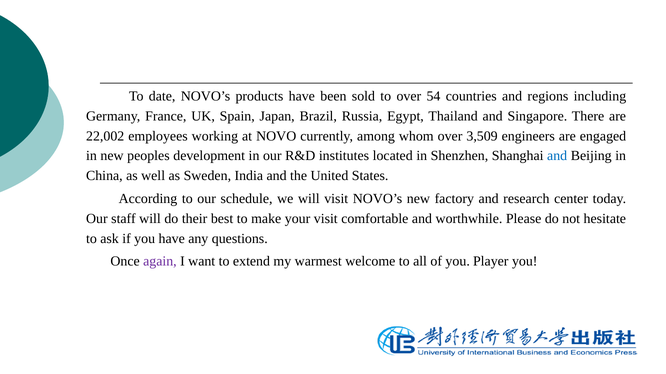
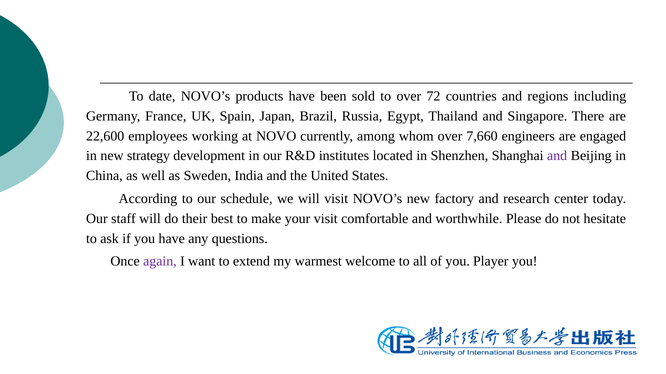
54: 54 -> 72
22,002: 22,002 -> 22,600
3,509: 3,509 -> 7,660
peoples: peoples -> strategy
and at (557, 156) colour: blue -> purple
